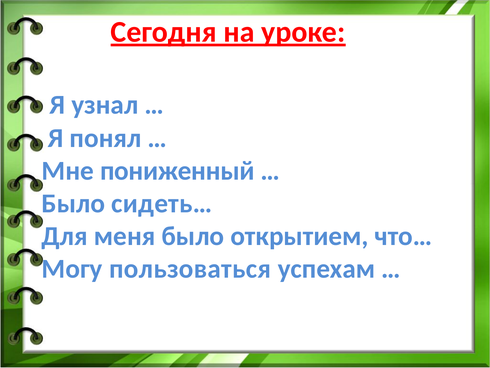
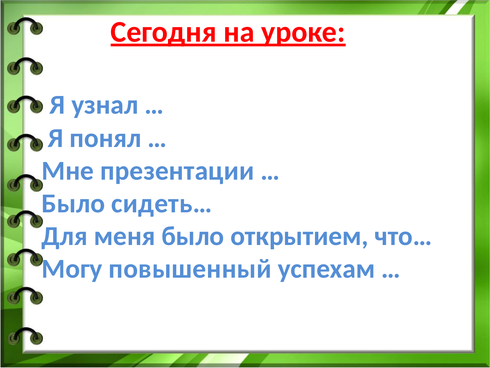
пониженный: пониженный -> презентации
пользоваться: пользоваться -> повышенный
